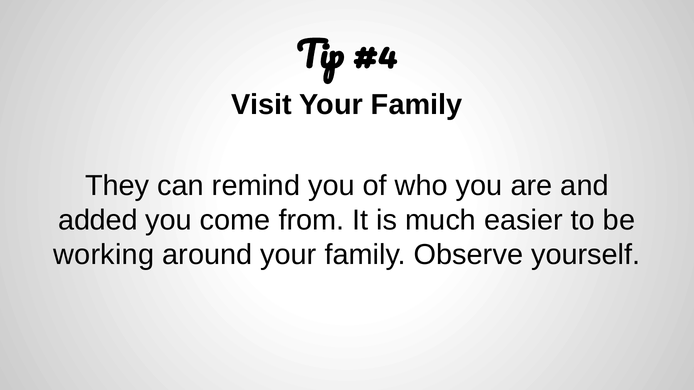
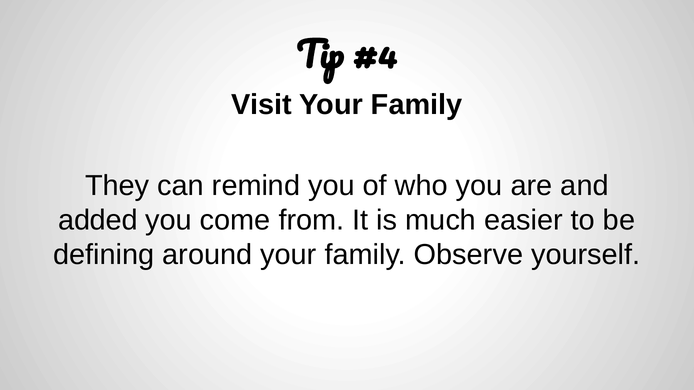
working: working -> defining
